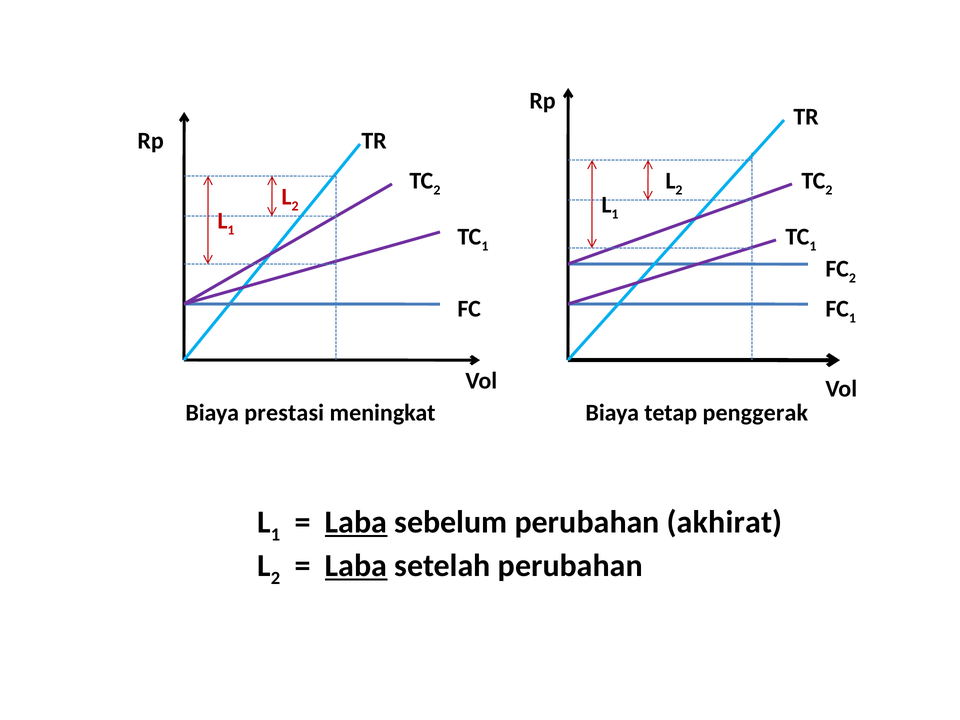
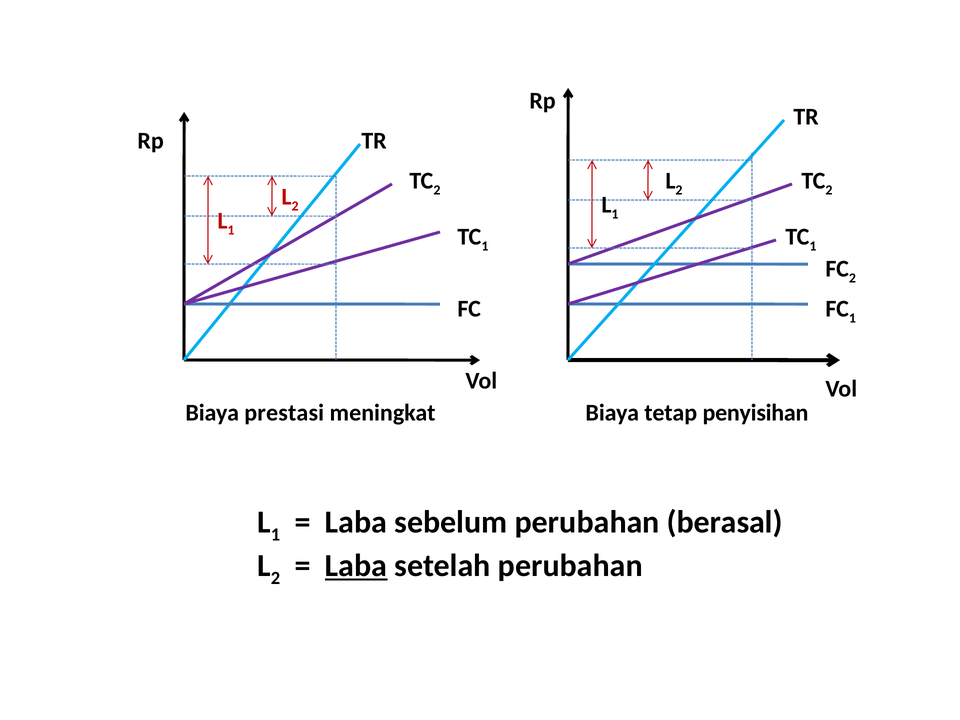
penggerak: penggerak -> penyisihan
Laba at (356, 522) underline: present -> none
akhirat: akhirat -> berasal
